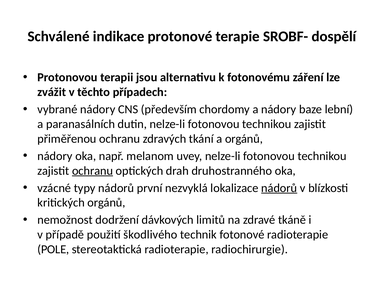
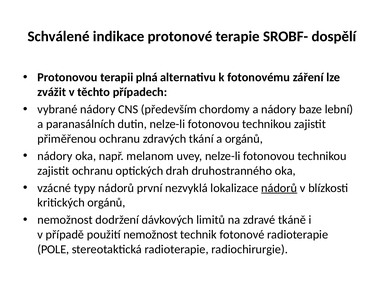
jsou: jsou -> plná
ochranu at (93, 171) underline: present -> none
použití škodlivého: škodlivého -> nemožnost
